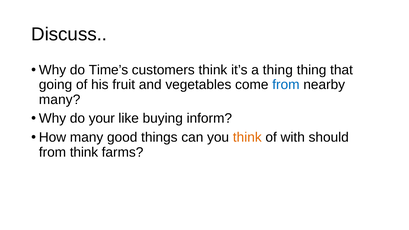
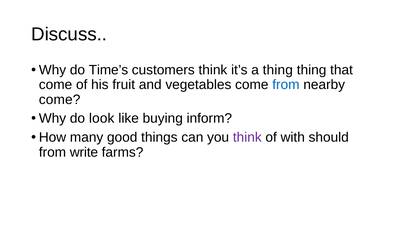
going at (56, 85): going -> come
many at (60, 100): many -> come
your: your -> look
think at (247, 138) colour: orange -> purple
from think: think -> write
